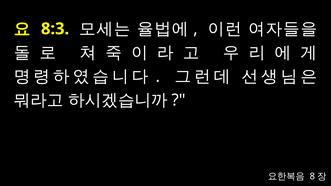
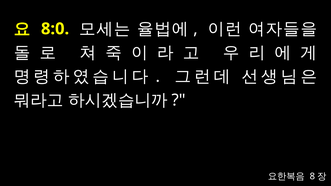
8:3: 8:3 -> 8:0
